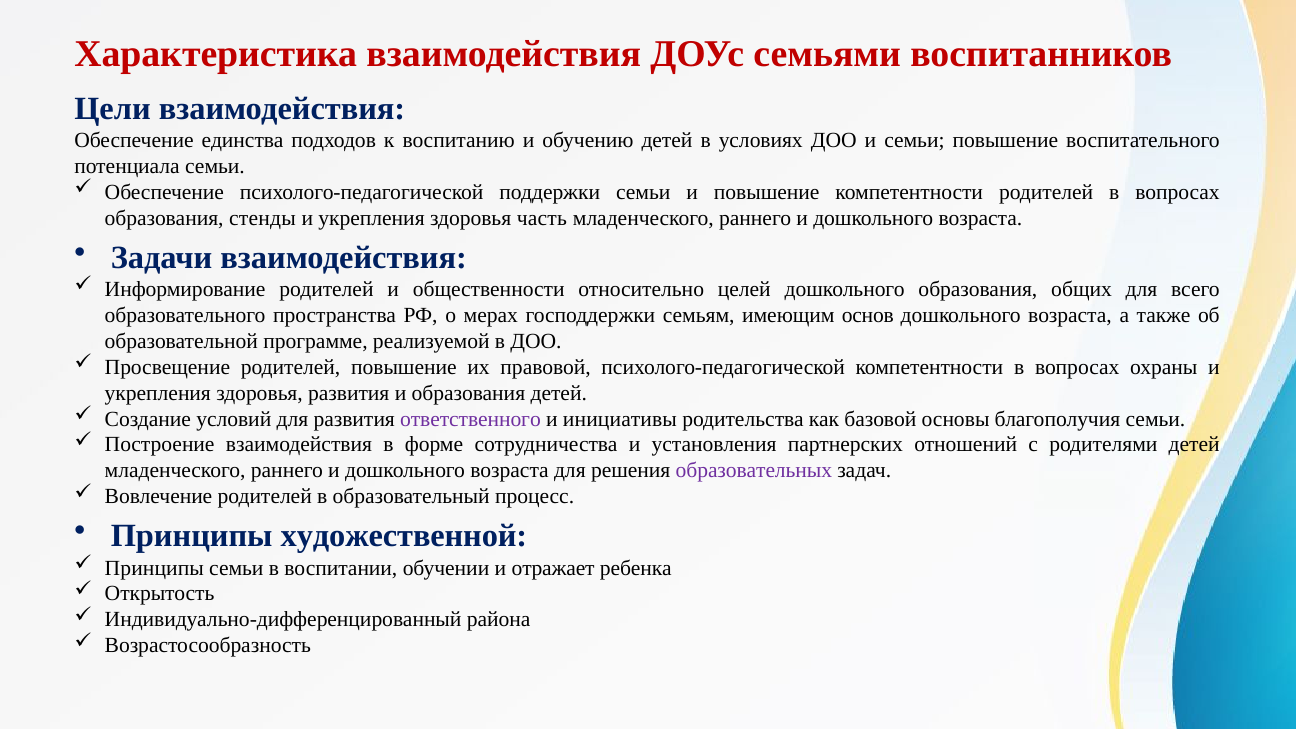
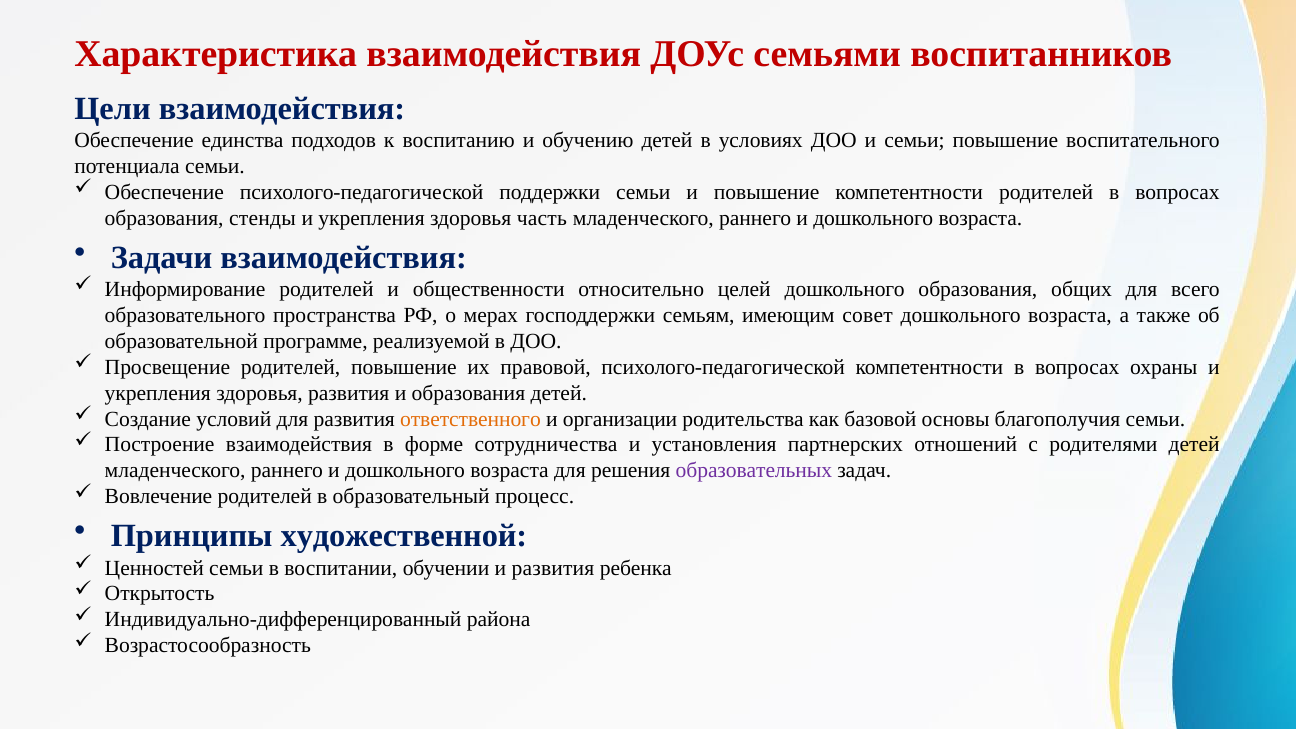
основ: основ -> совет
ответственного colour: purple -> orange
инициативы: инициативы -> организации
Принципы at (154, 568): Принципы -> Ценностей
и отражает: отражает -> развития
